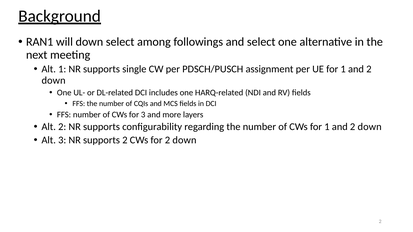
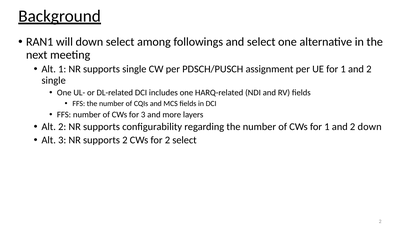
down at (54, 80): down -> single
for 2 down: down -> select
